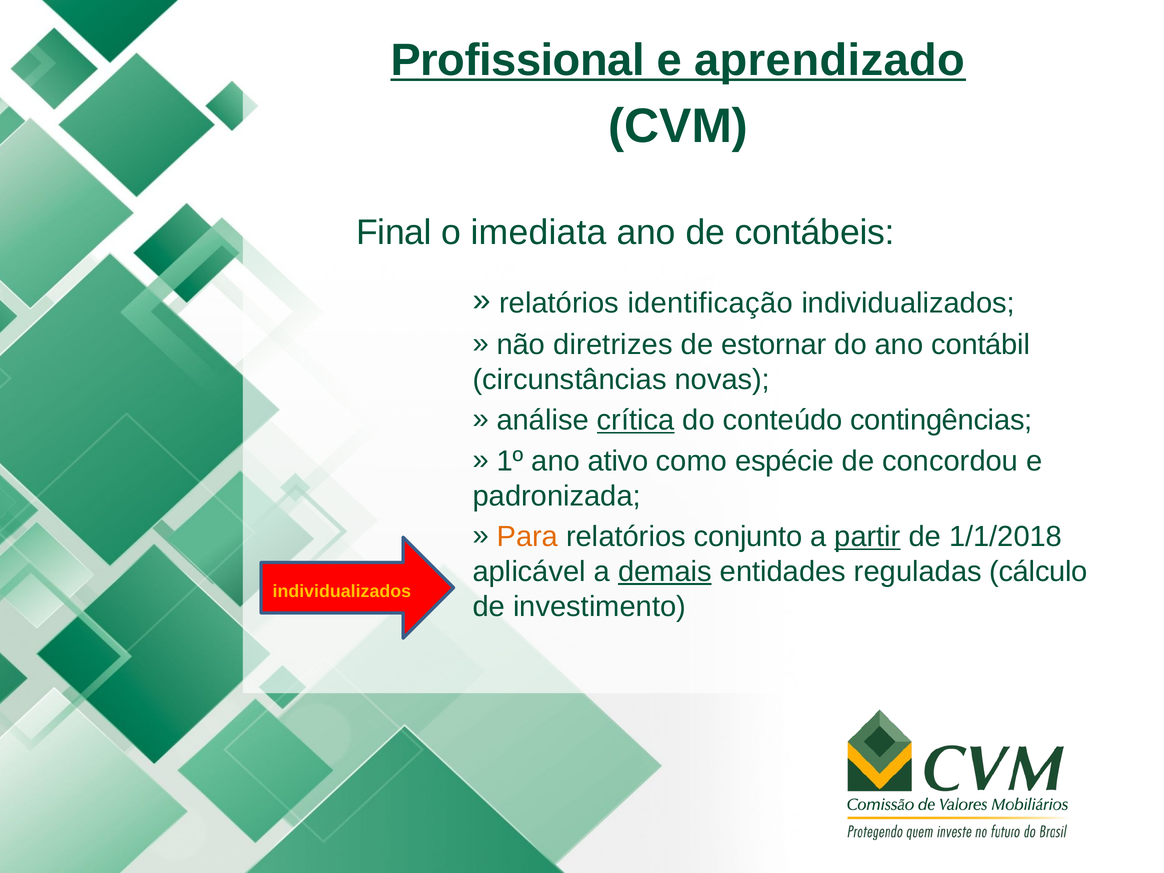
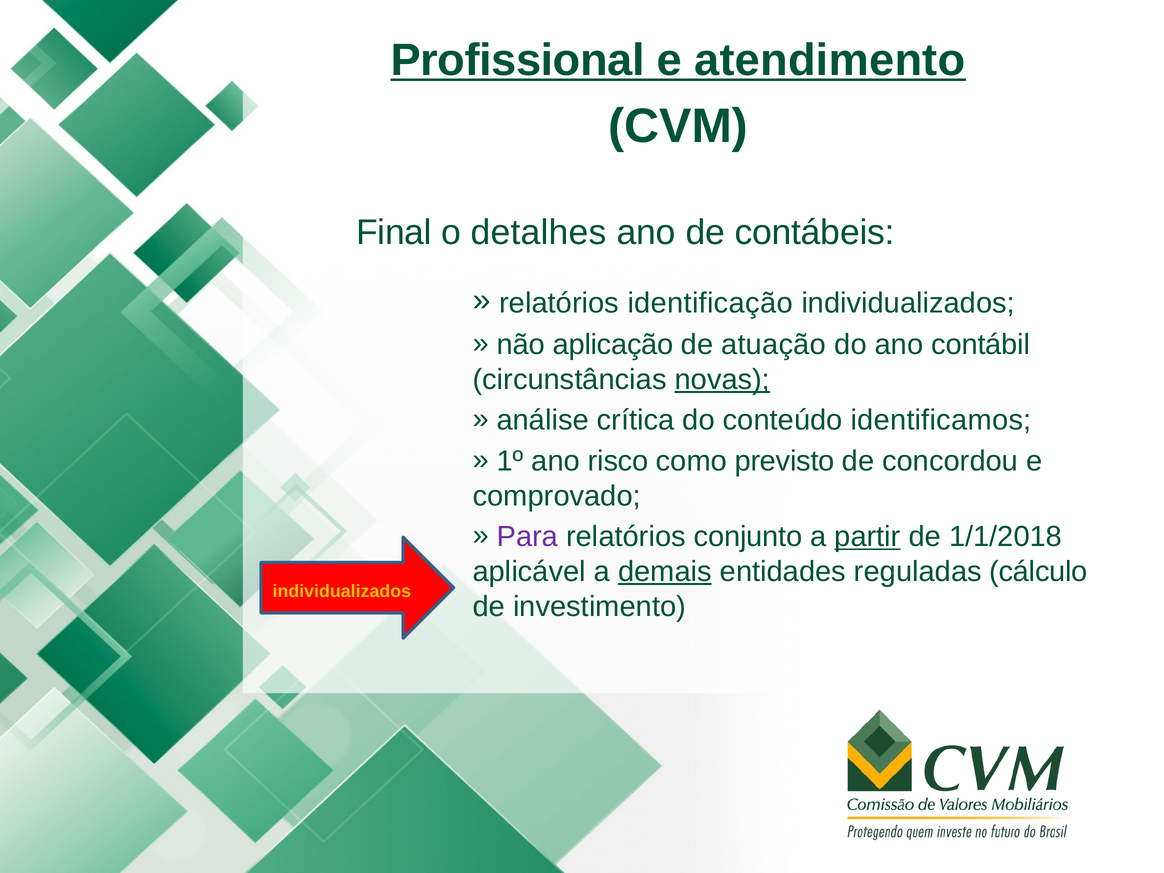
aprendizado: aprendizado -> atendimento
imediata: imediata -> detalhes
diretrizes: diretrizes -> aplicação
estornar: estornar -> atuação
novas underline: none -> present
crítica underline: present -> none
contingências: contingências -> identificamos
ativo: ativo -> risco
espécie: espécie -> previsto
padronizada: padronizada -> comprovado
Para colour: orange -> purple
